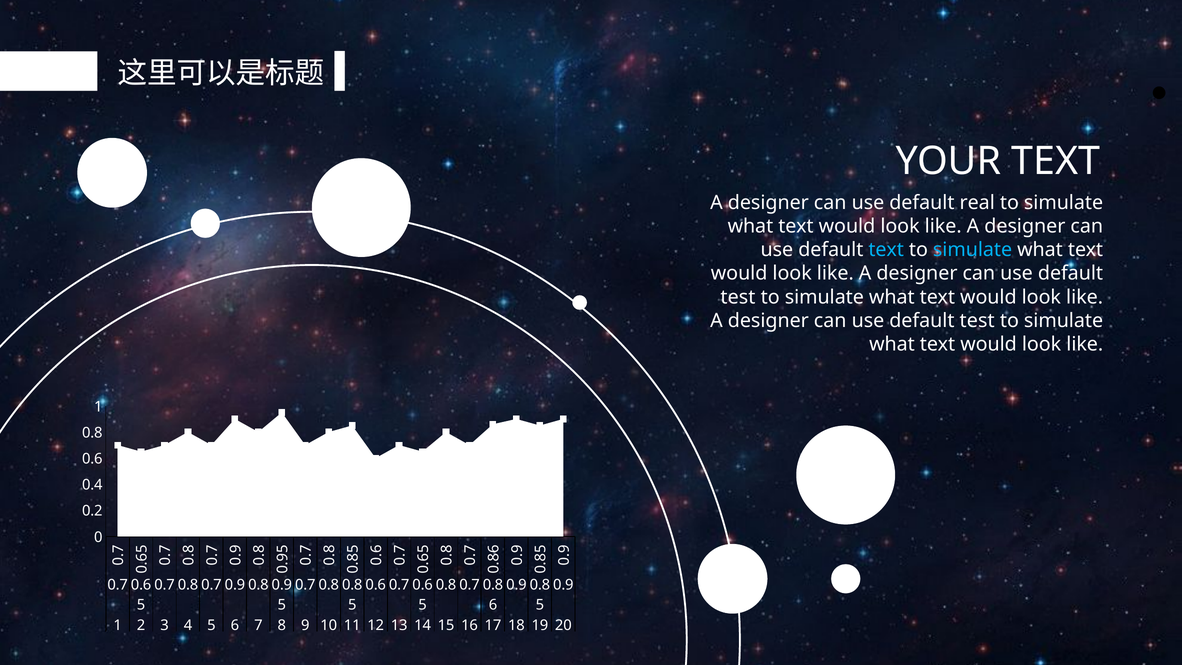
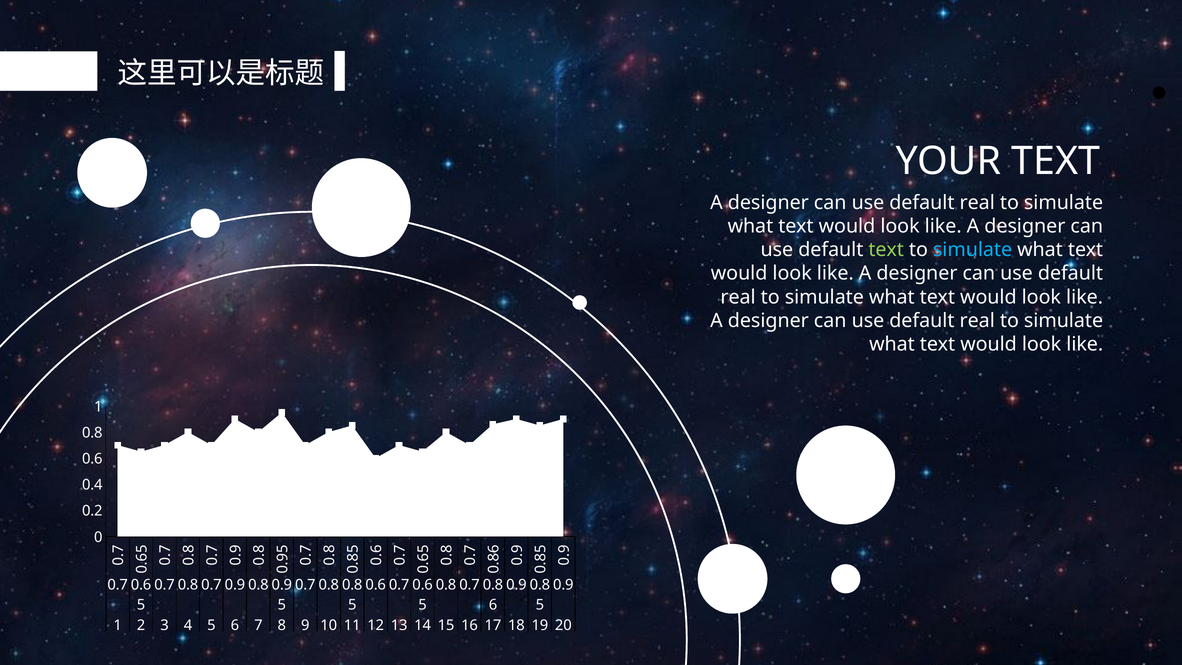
text at (886, 250) colour: light blue -> light green
test at (738, 297): test -> real
test at (977, 321): test -> real
